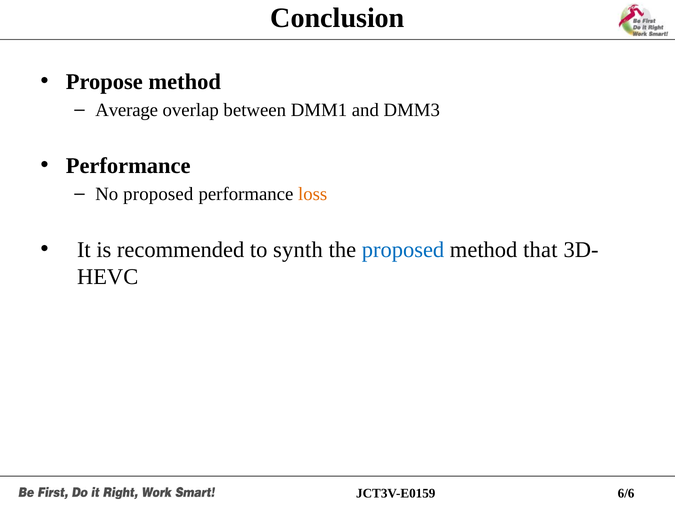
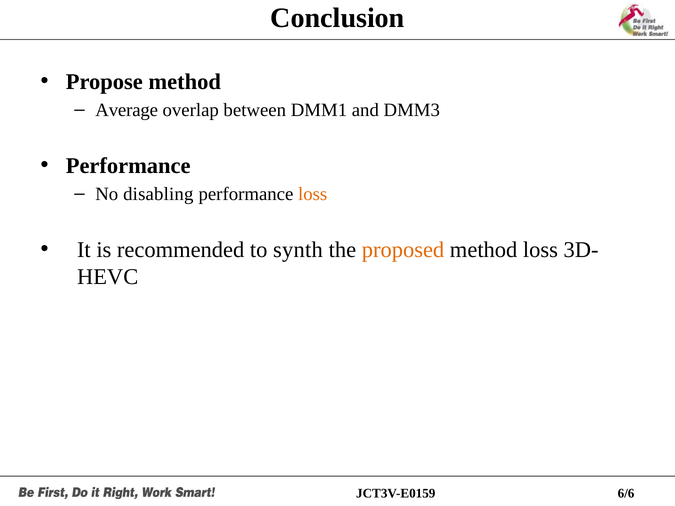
No proposed: proposed -> disabling
proposed at (403, 250) colour: blue -> orange
method that: that -> loss
